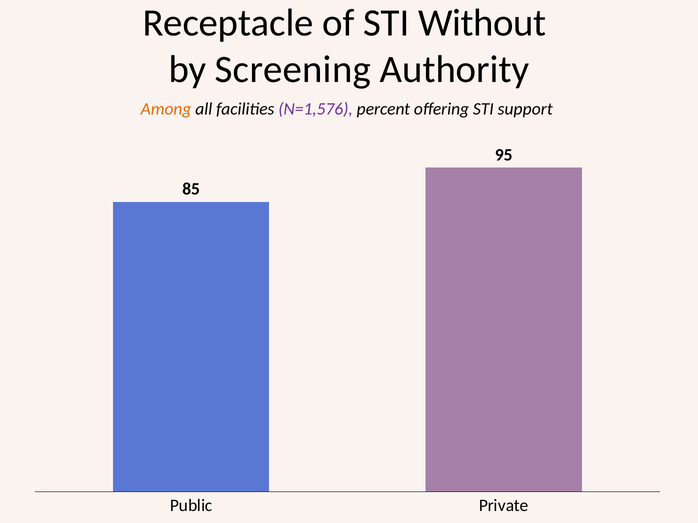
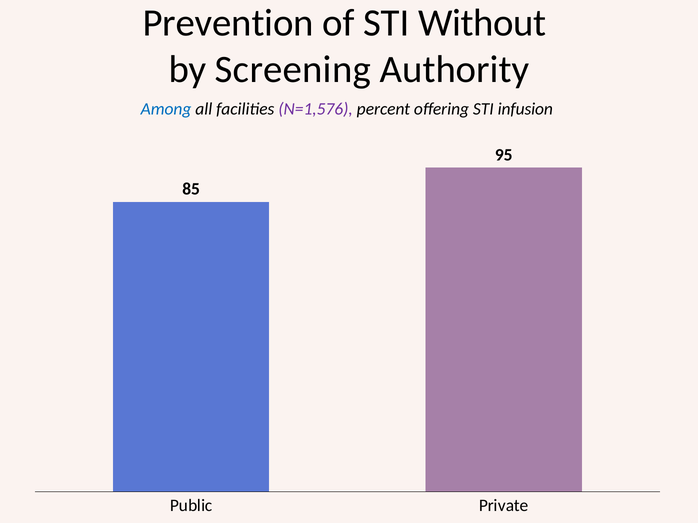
Receptacle: Receptacle -> Prevention
Among colour: orange -> blue
support: support -> infusion
